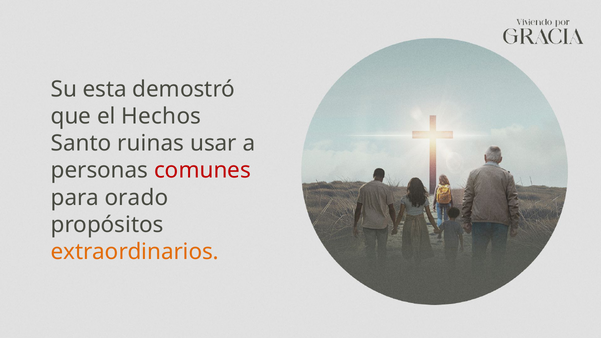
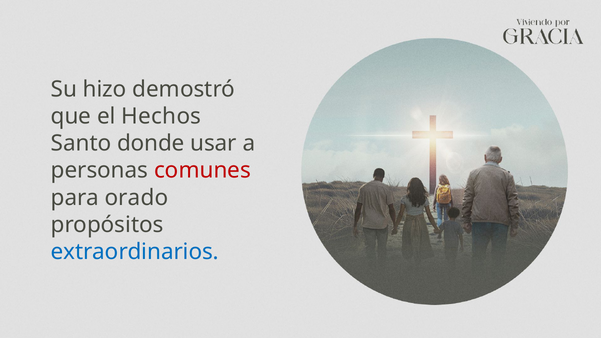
esta: esta -> hizo
ruinas: ruinas -> donde
extraordinarios colour: orange -> blue
